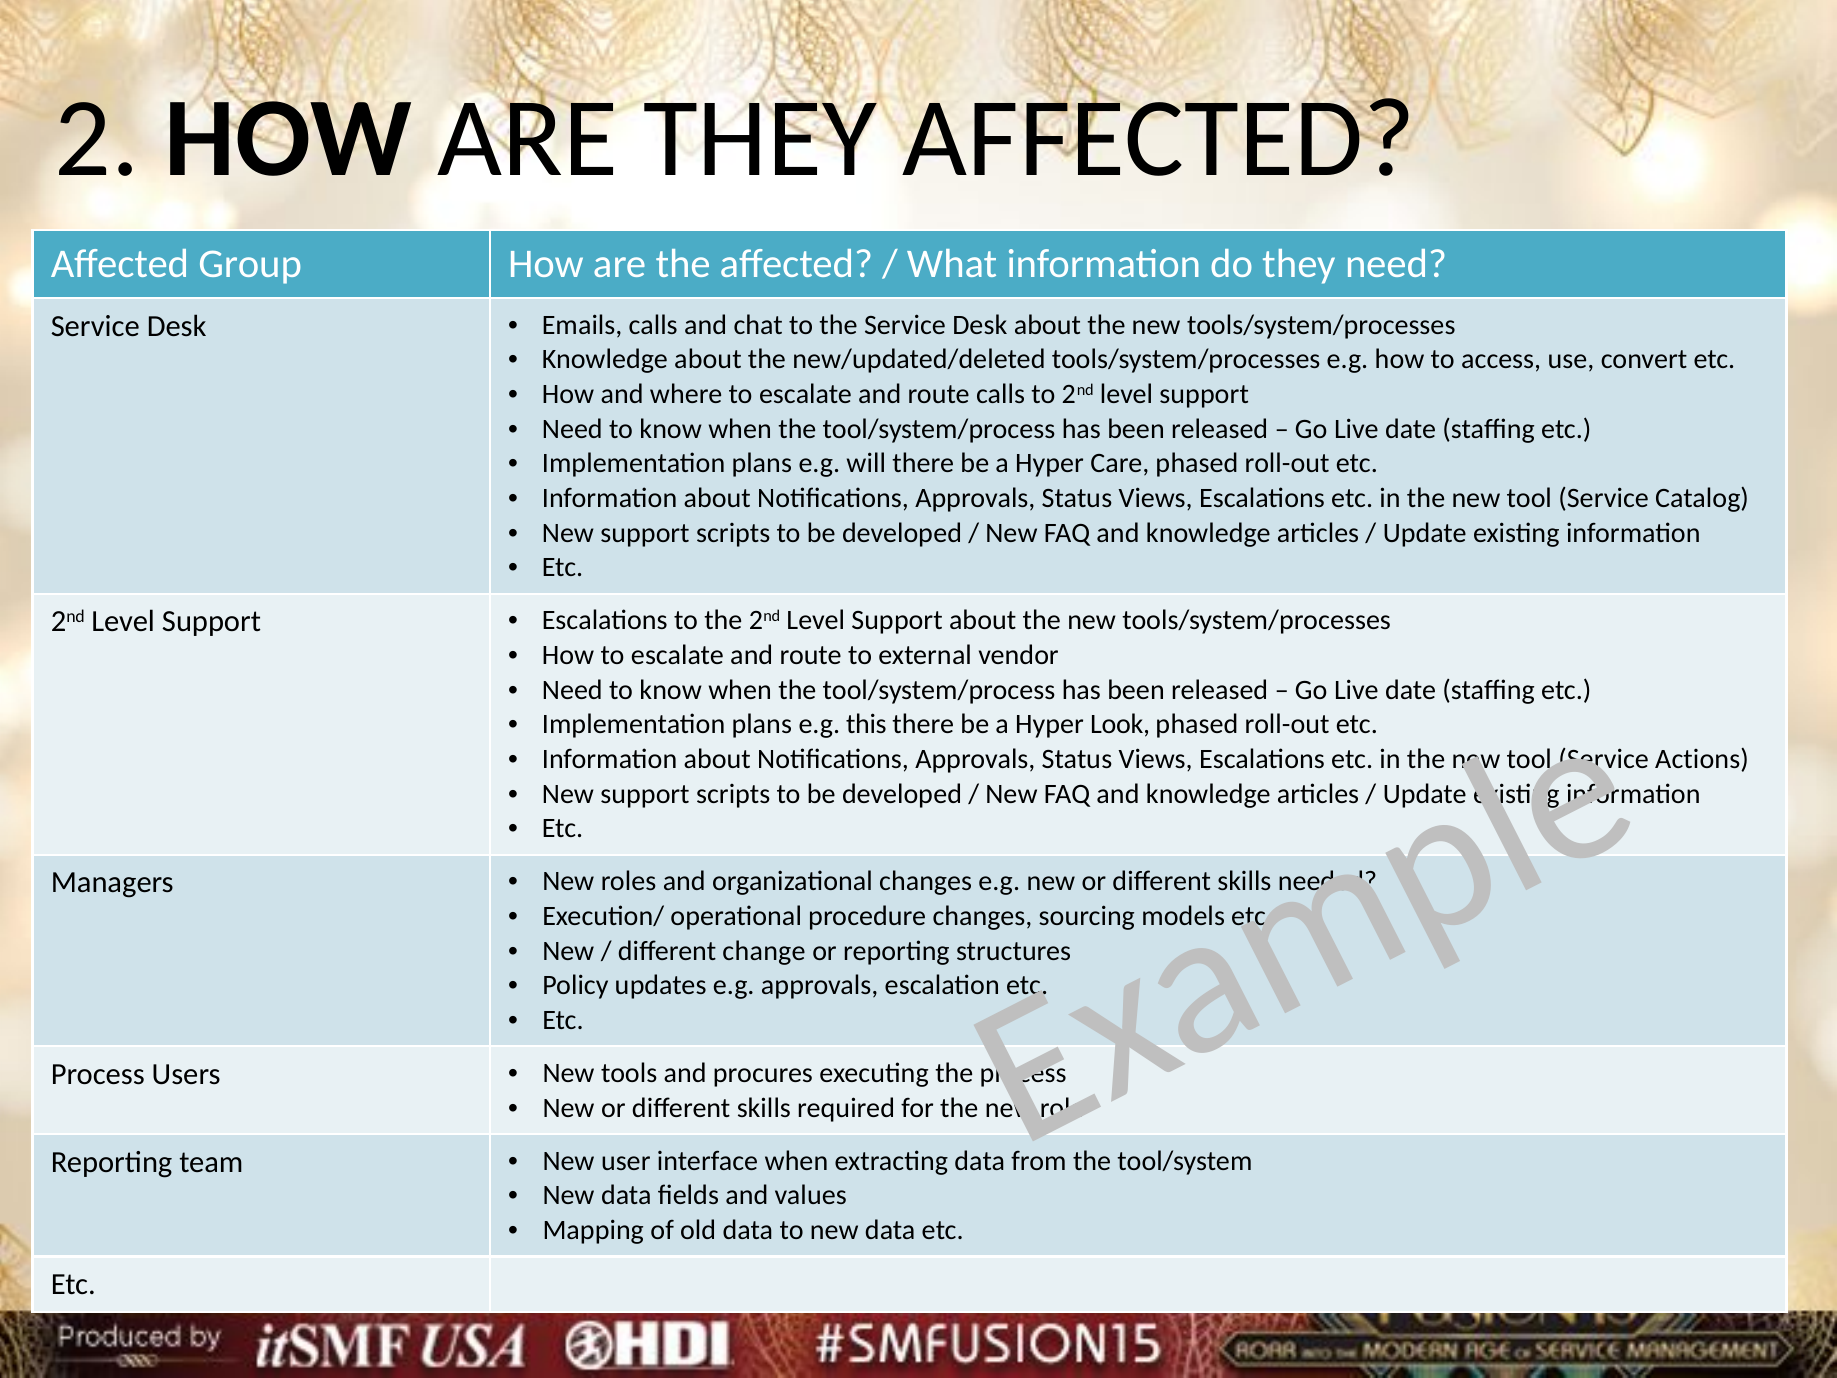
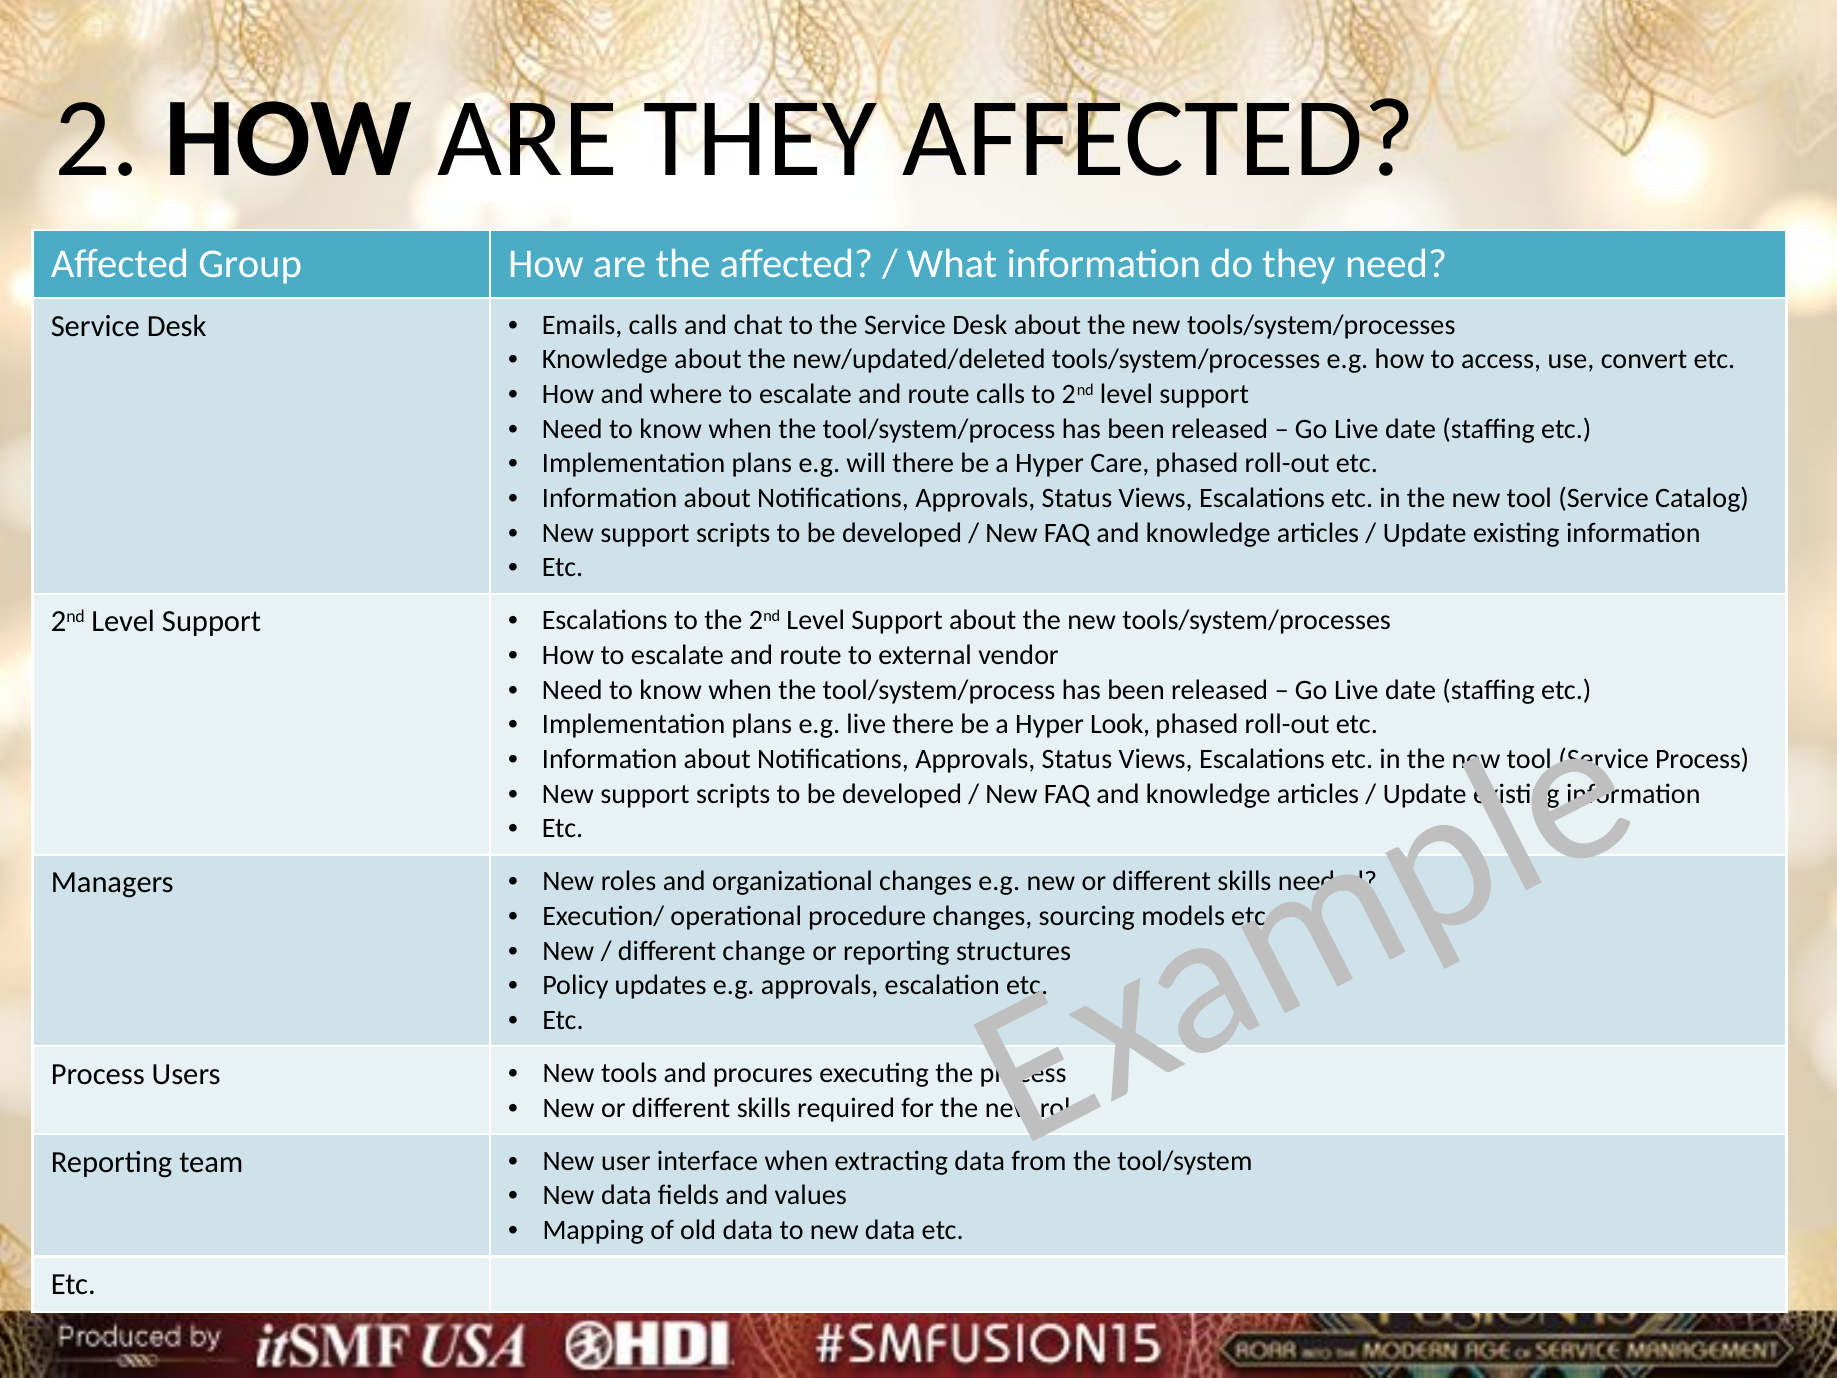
e.g this: this -> live
Actions at (1702, 759): Actions -> Process
